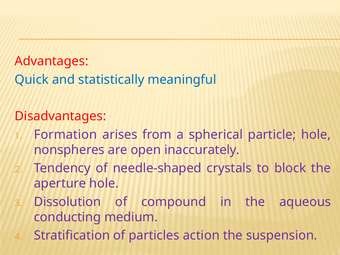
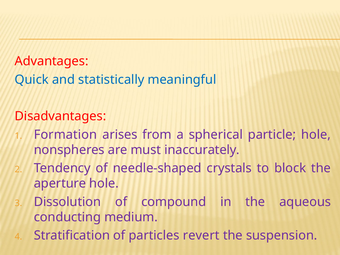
open: open -> must
action: action -> revert
